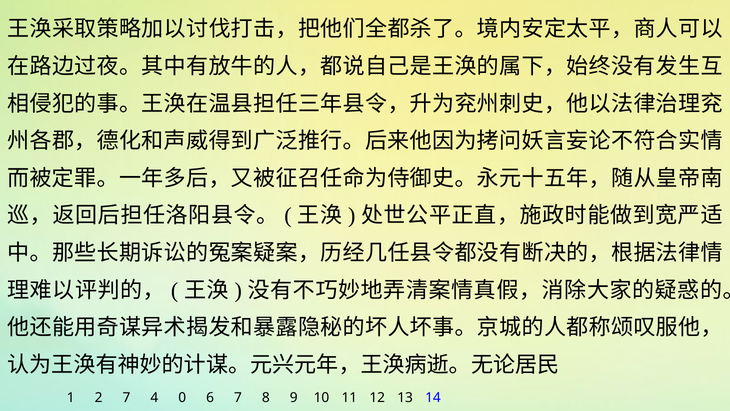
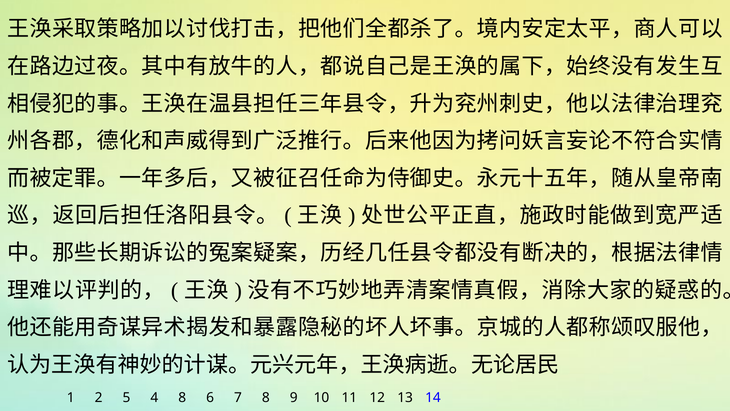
2 7: 7 -> 5
4 0: 0 -> 8
